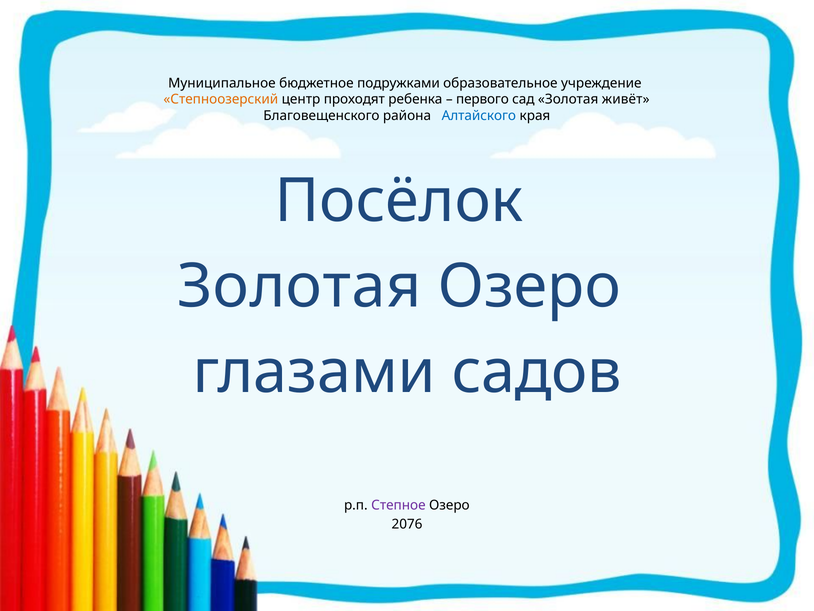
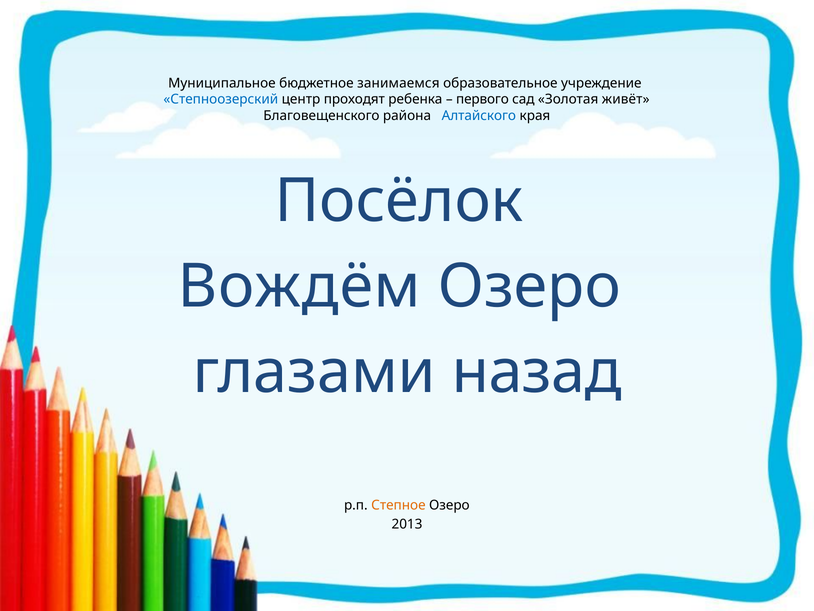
подружками: подружками -> занимаемся
Степноозерский colour: orange -> blue
Золотая at (299, 286): Золотая -> Вождём
садов: садов -> назад
Степное colour: purple -> orange
2076: 2076 -> 2013
